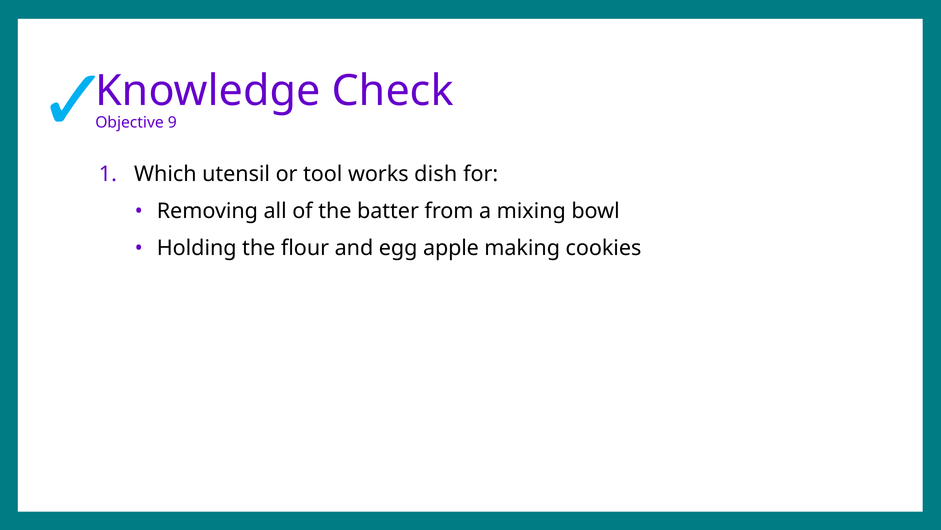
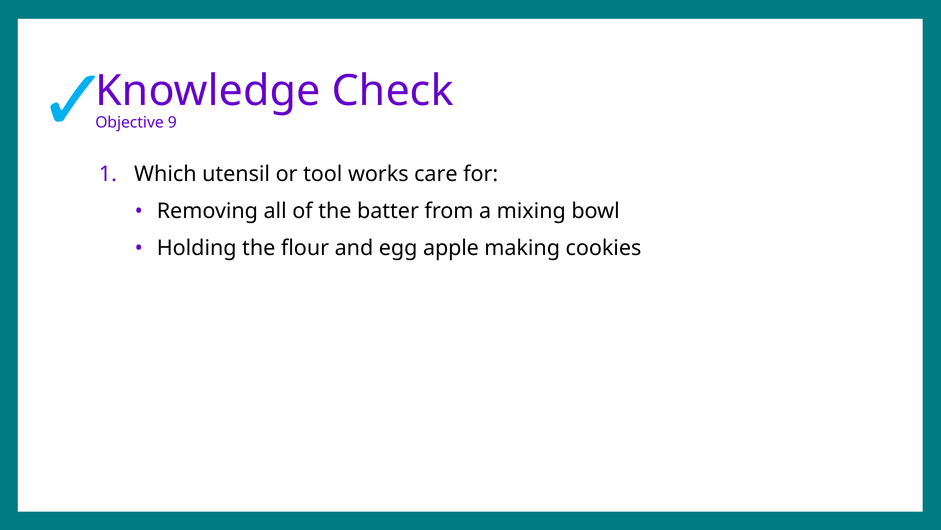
dish: dish -> care
